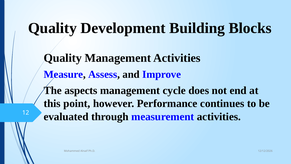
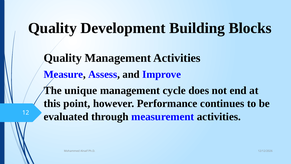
aspects: aspects -> unique
